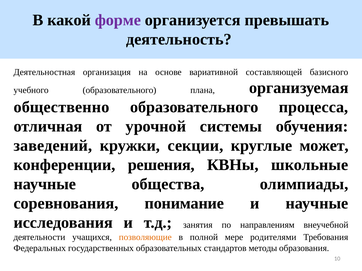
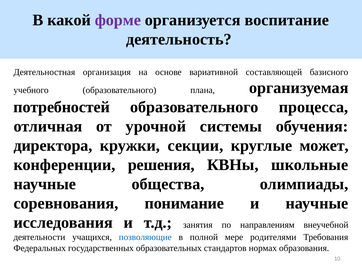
превышать: превышать -> воспитание
общественно: общественно -> потребностей
заведений: заведений -> директора
позволяющие colour: orange -> blue
методы: методы -> нормах
